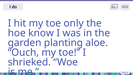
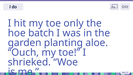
know: know -> batch
